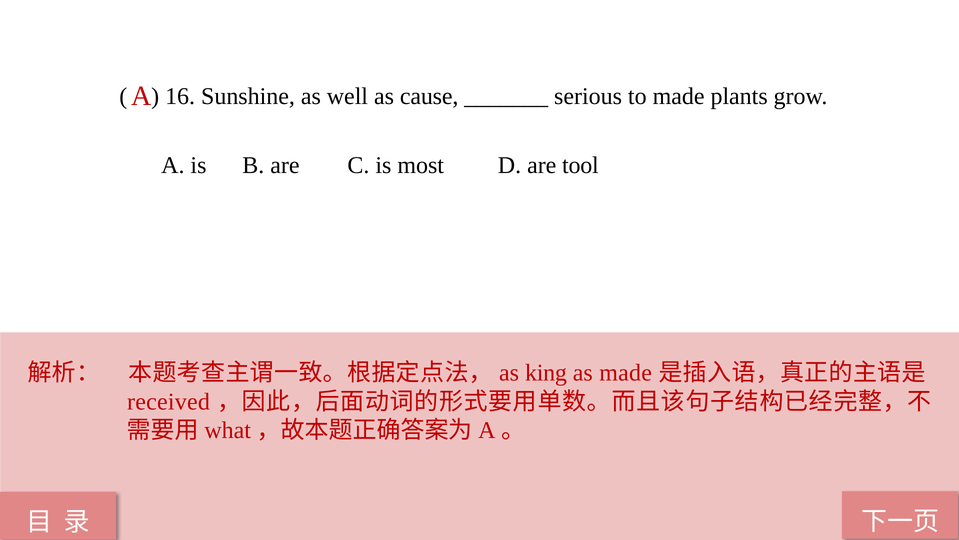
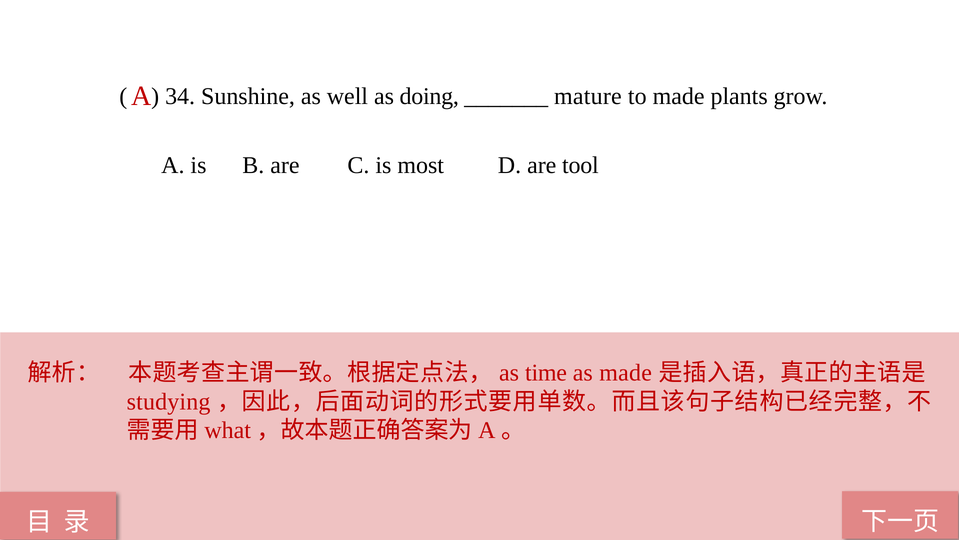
16: 16 -> 34
cause: cause -> doing
serious: serious -> mature
king: king -> time
received: received -> studying
